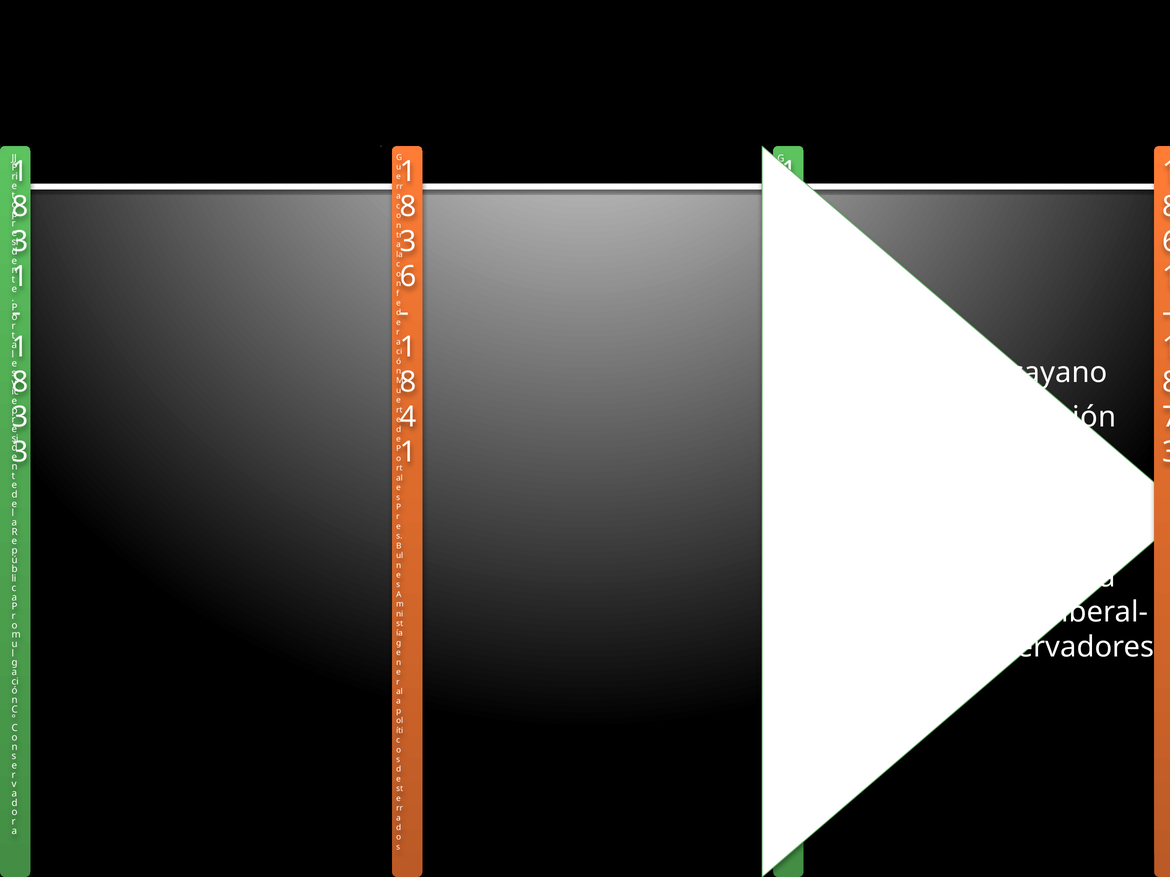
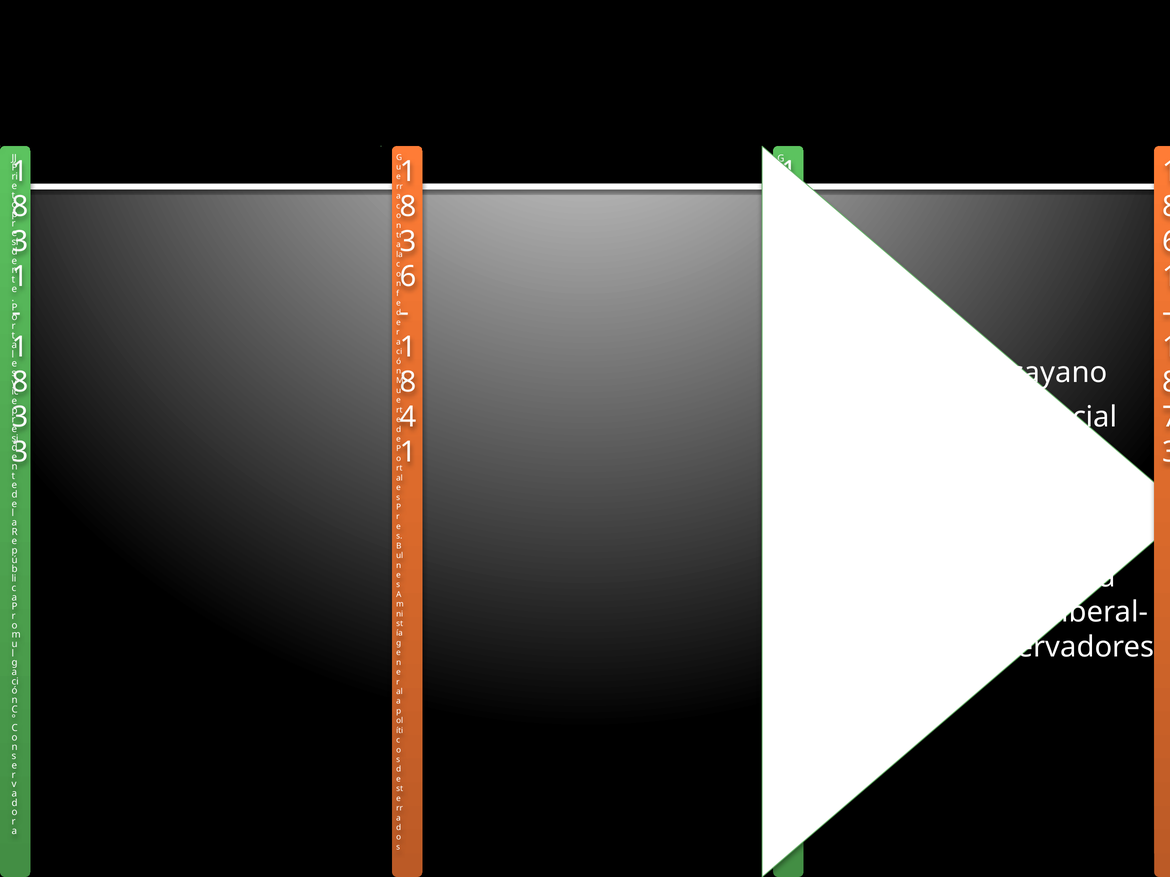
Concepción: Concepción -> Presidencial
